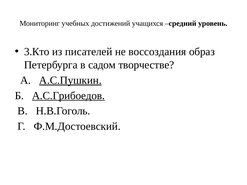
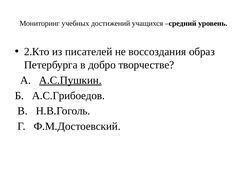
3.Кто: 3.Кто -> 2.Кто
садом: садом -> добро
А.С.Грибоедов underline: present -> none
